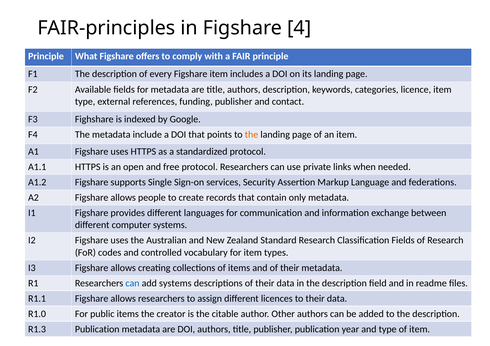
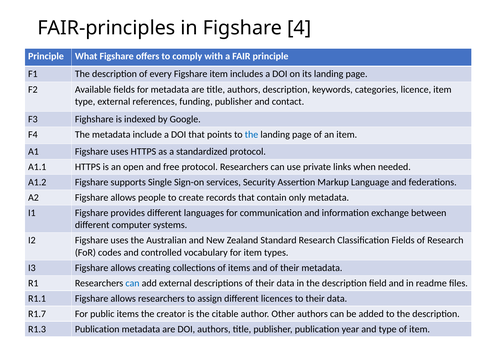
the at (252, 135) colour: orange -> blue
add systems: systems -> external
R1.0: R1.0 -> R1.7
